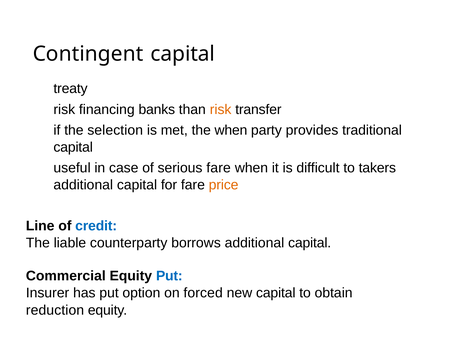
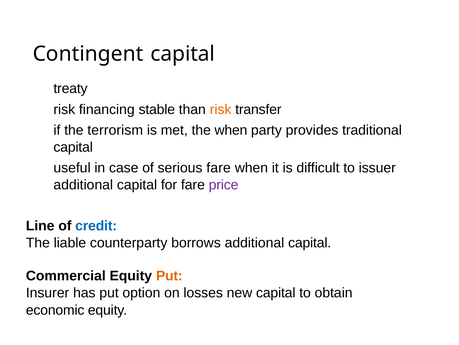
banks: banks -> stable
selection: selection -> terrorism
takers: takers -> issuer
price colour: orange -> purple
Put at (169, 276) colour: blue -> orange
forced: forced -> losses
reduction: reduction -> economic
